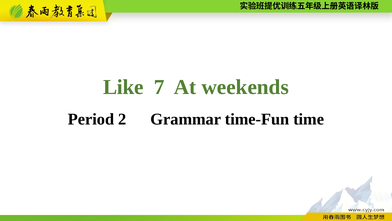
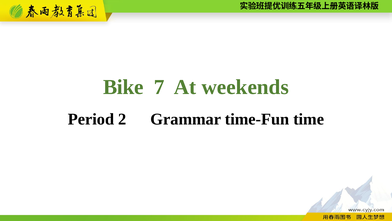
Like: Like -> Bike
